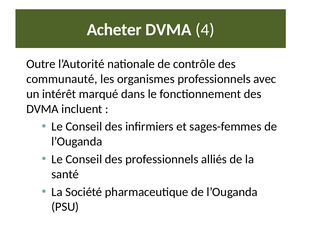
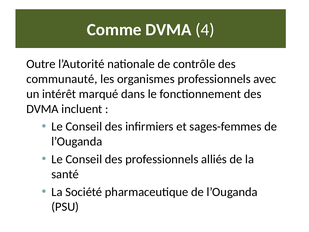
Acheter: Acheter -> Comme
